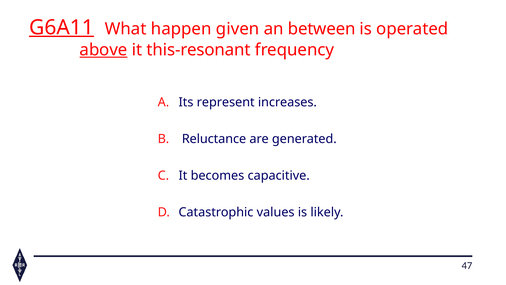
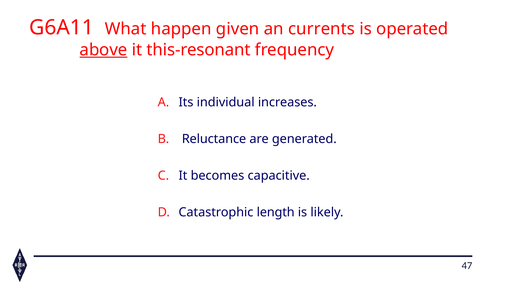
G6A11 underline: present -> none
between: between -> currents
represent: represent -> individual
values: values -> length
